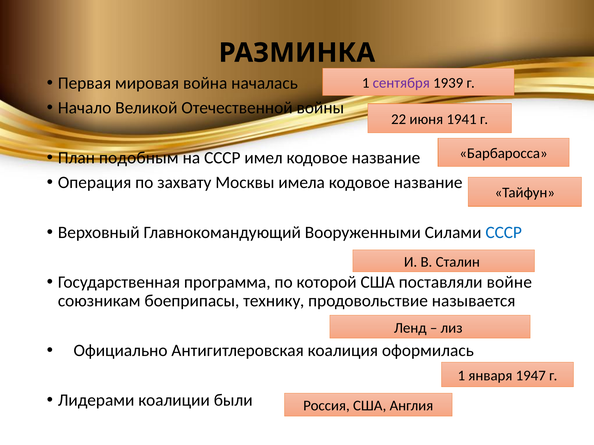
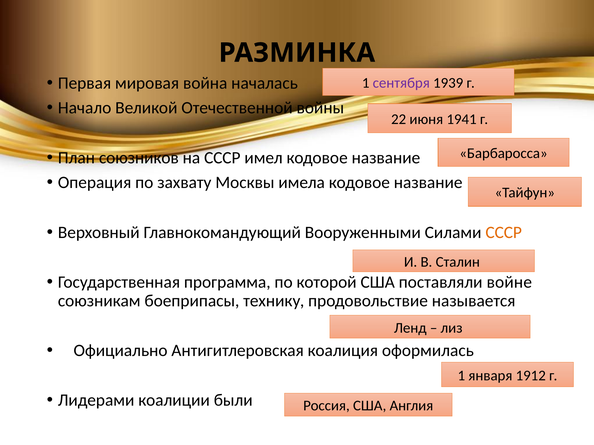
подобным: подобным -> союзников
СССР at (504, 233) colour: blue -> orange
1947: 1947 -> 1912
